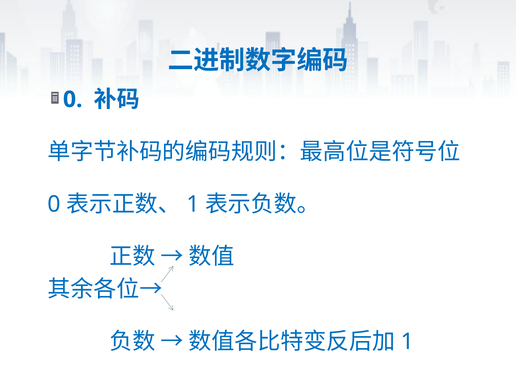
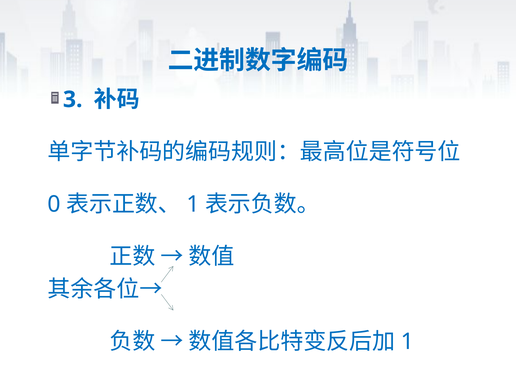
0 at (73, 99): 0 -> 3
